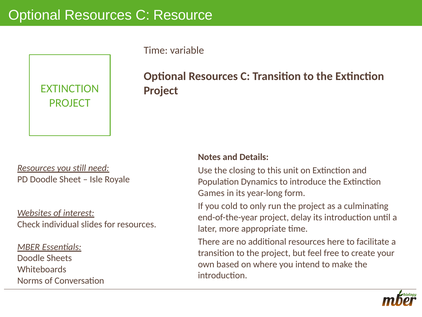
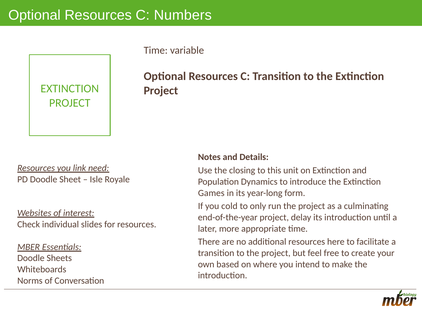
Resource: Resource -> Numbers
still: still -> link
